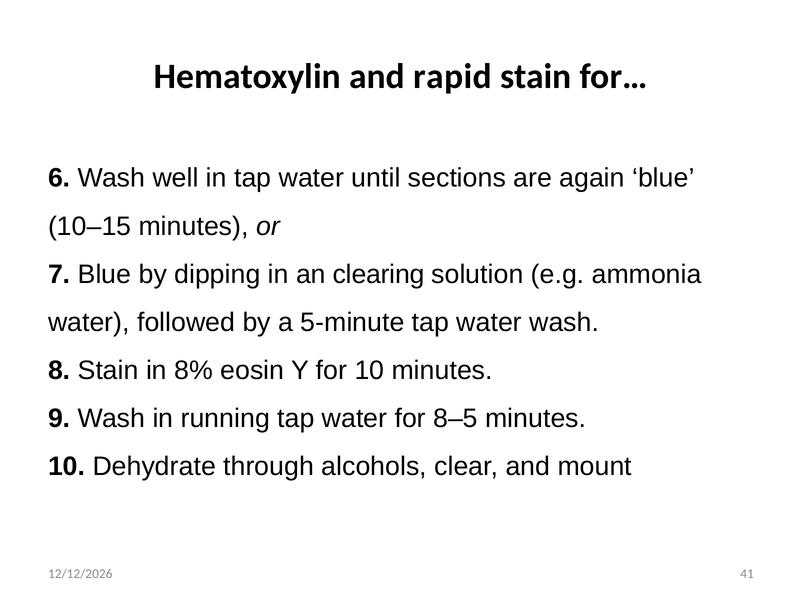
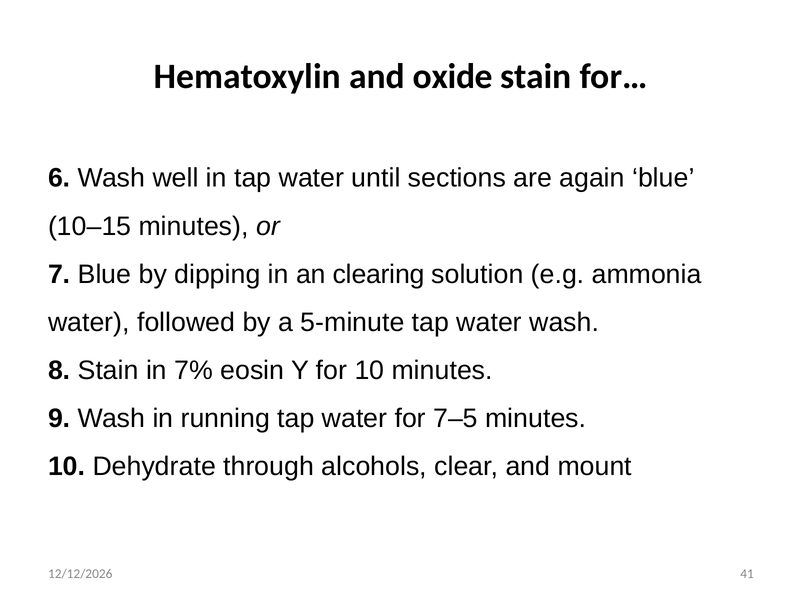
rapid: rapid -> oxide
8%: 8% -> 7%
8–5: 8–5 -> 7–5
